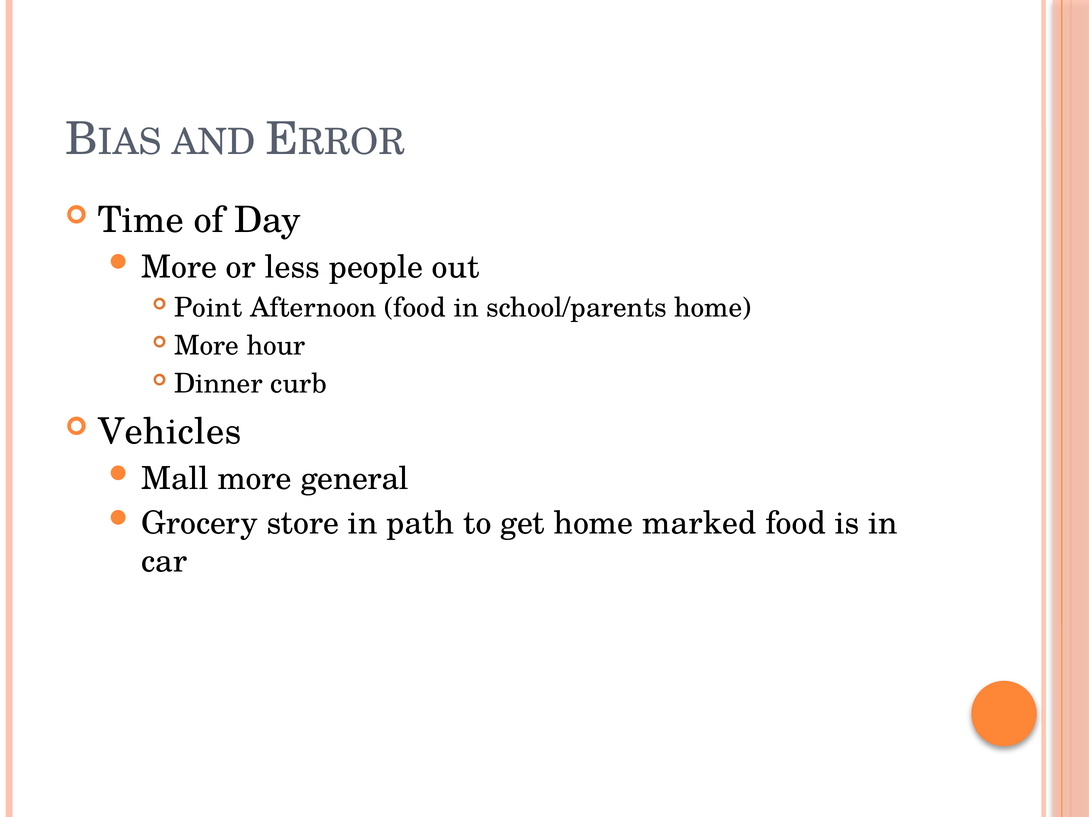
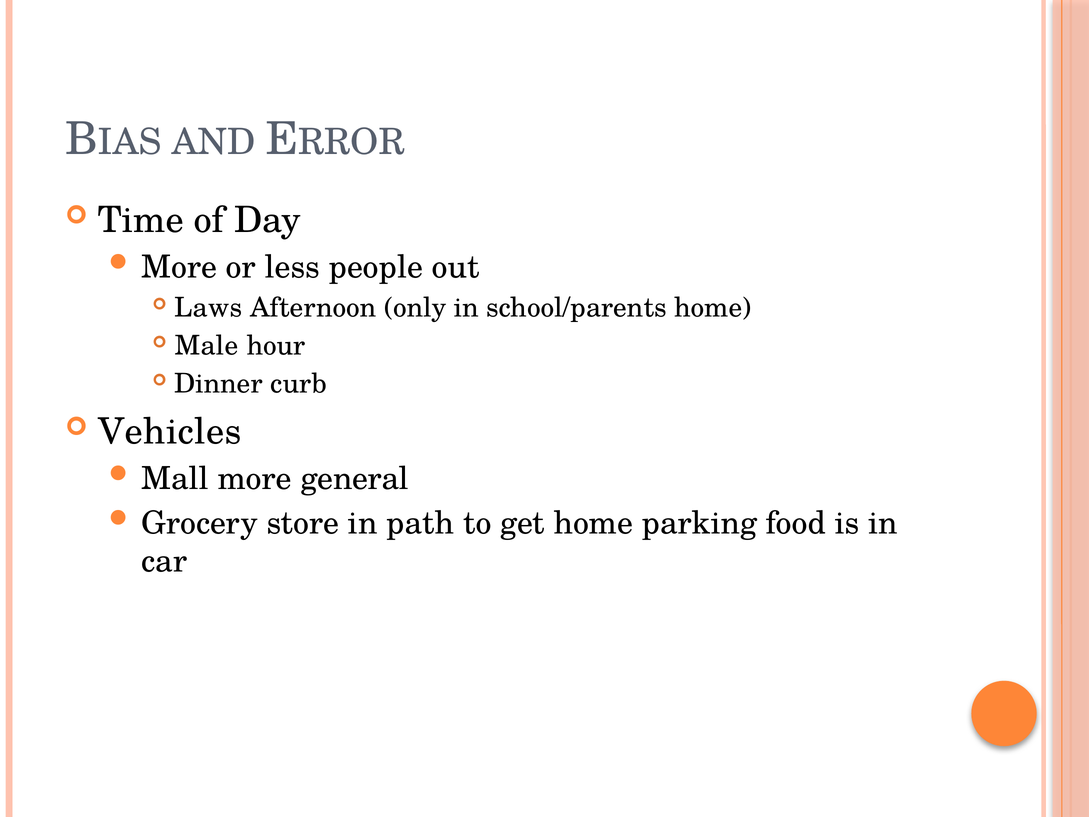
Point: Point -> Laws
Afternoon food: food -> only
More at (207, 346): More -> Male
marked: marked -> parking
